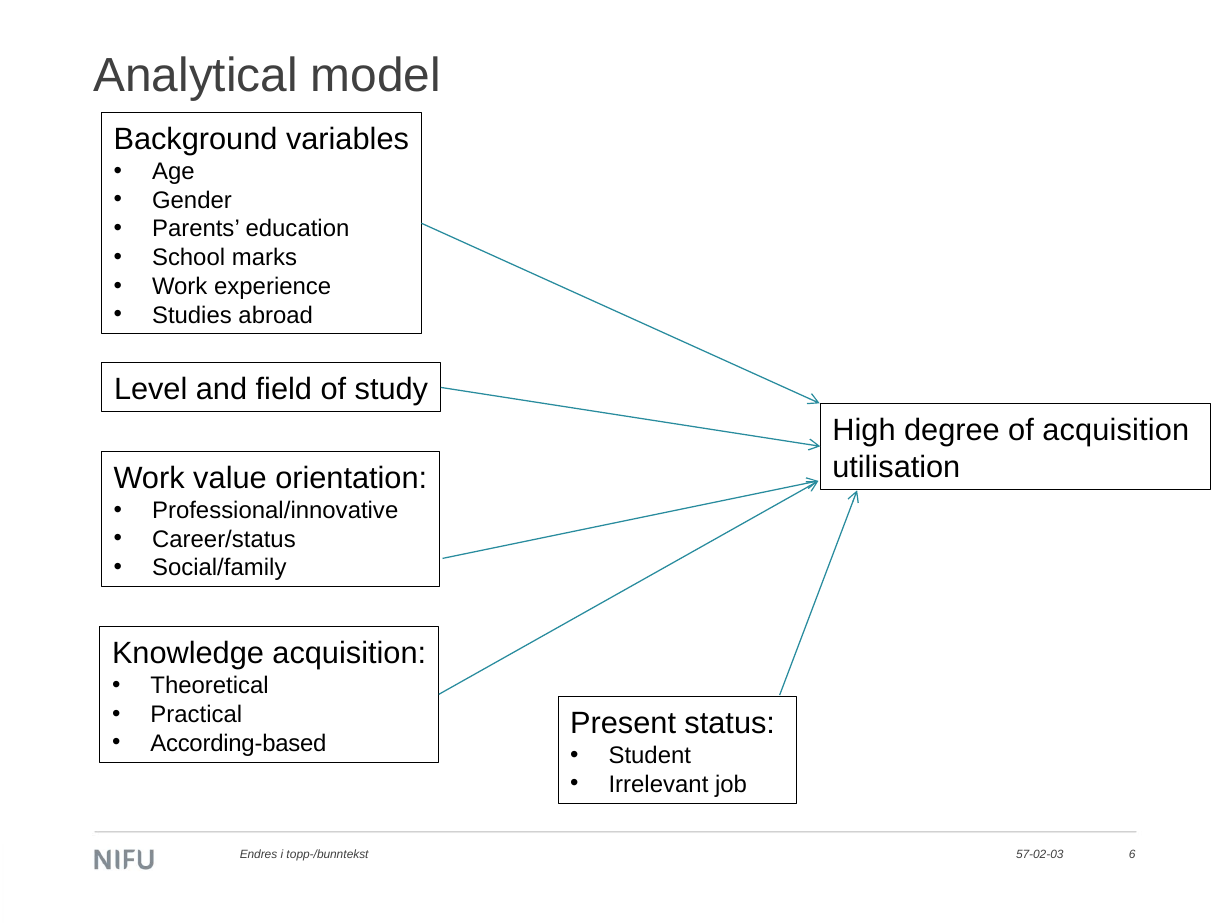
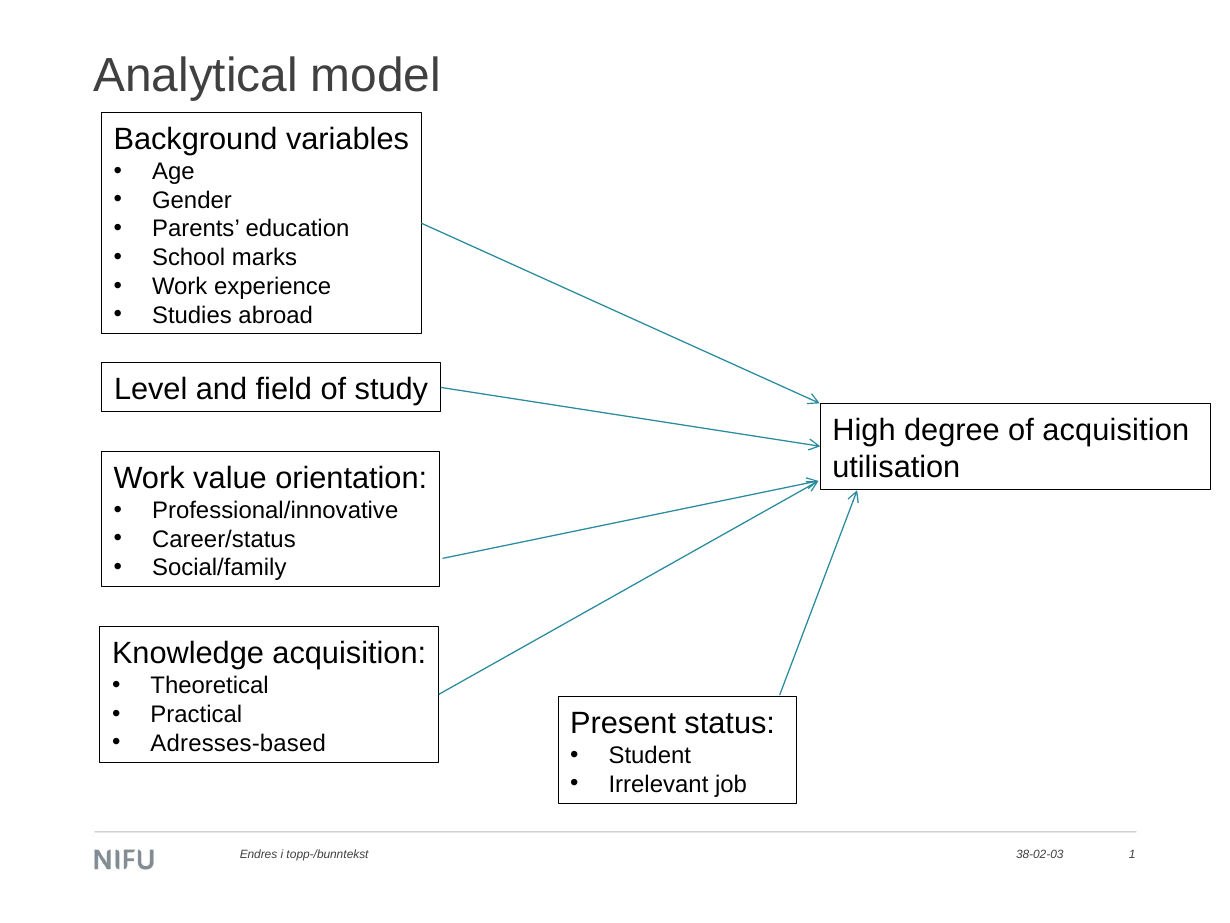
According-based: According-based -> Adresses-based
57-02-03: 57-02-03 -> 38-02-03
6: 6 -> 1
